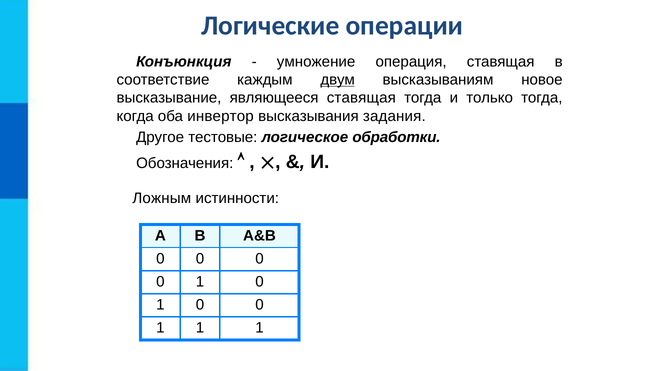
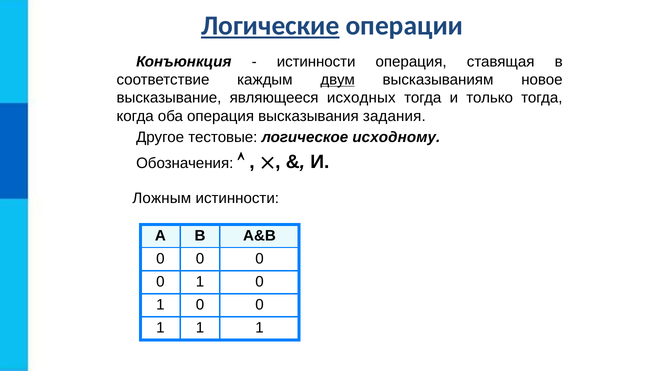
Логические underline: none -> present
умножение at (316, 62): умножение -> истинности
являющееся ставящая: ставящая -> исходных
оба инвертор: инвертор -> операция
обработки: обработки -> исходному
